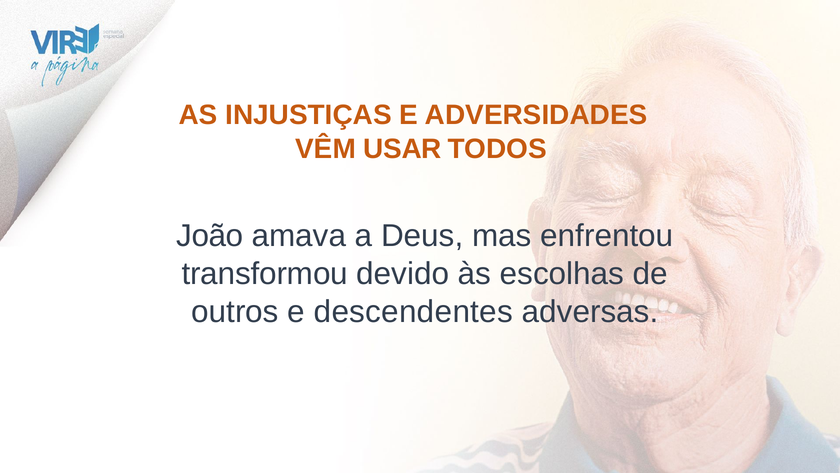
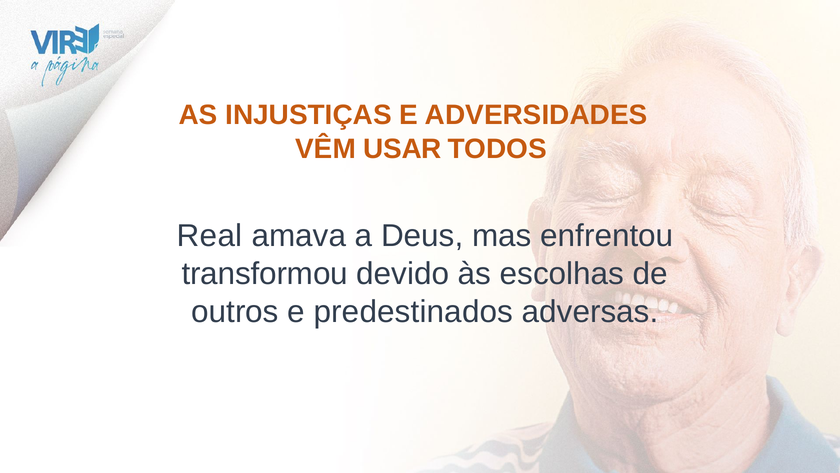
João: João -> Real
descendentes: descendentes -> predestinados
